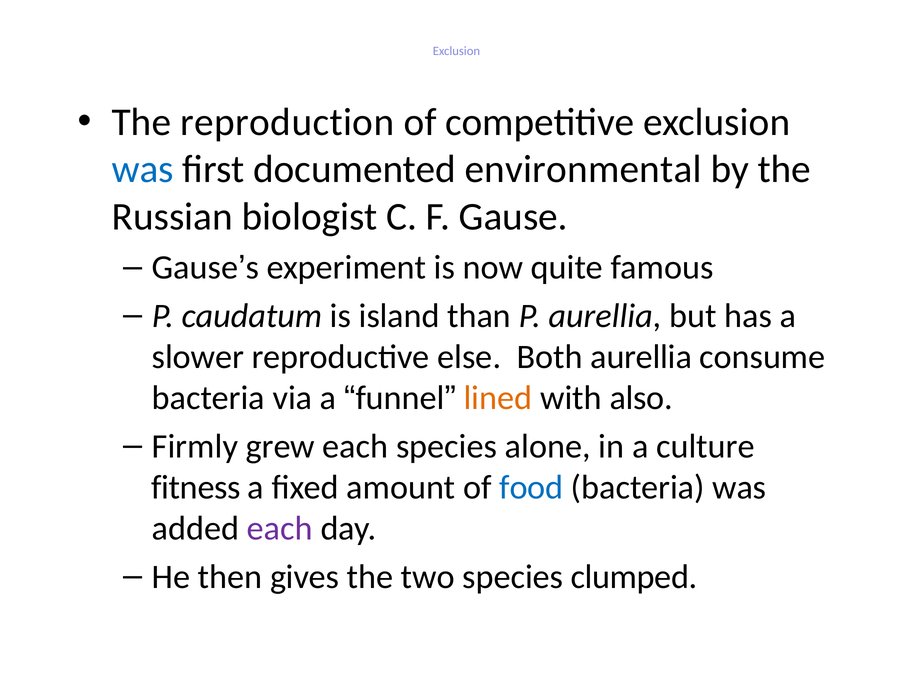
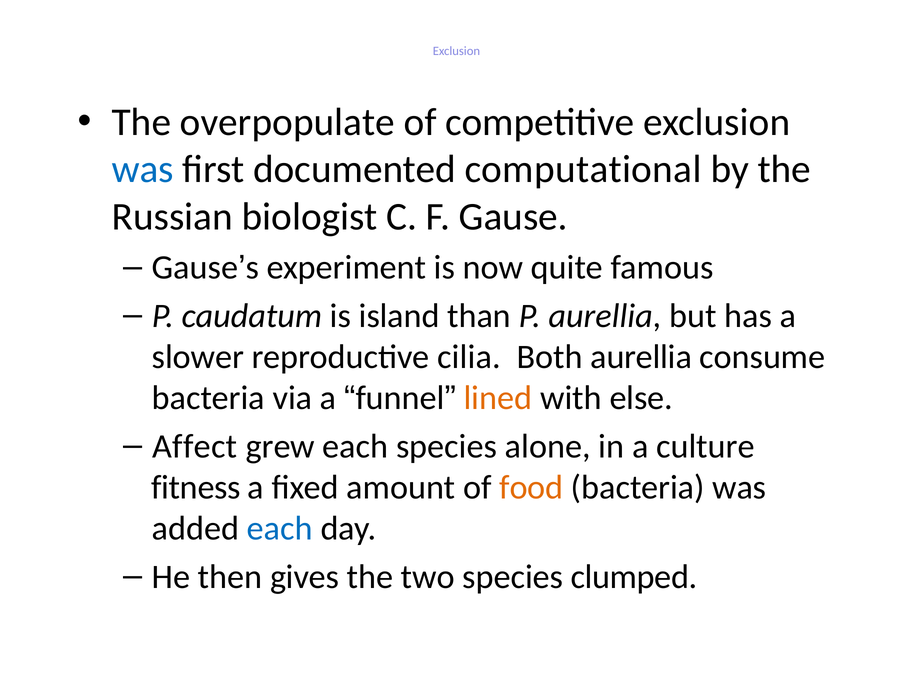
reproduction: reproduction -> overpopulate
environmental: environmental -> computational
else: else -> cilia
also: also -> else
Firmly: Firmly -> Affect
food colour: blue -> orange
each at (280, 528) colour: purple -> blue
